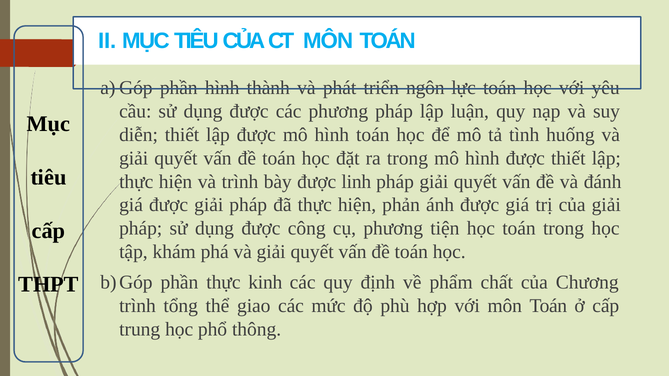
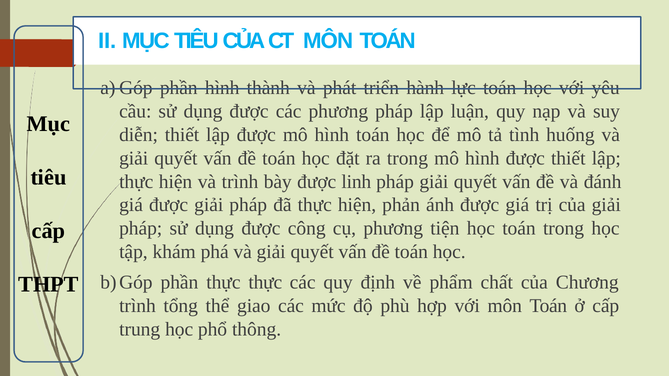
ngôn: ngôn -> hành
thực kinh: kinh -> thực
